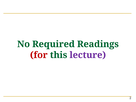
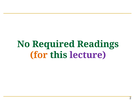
for colour: red -> orange
